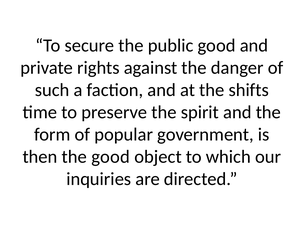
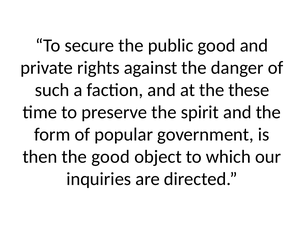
shifts: shifts -> these
